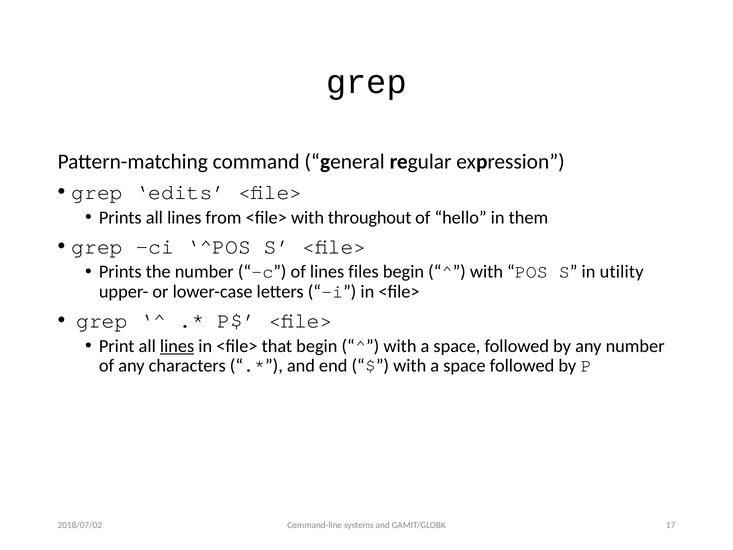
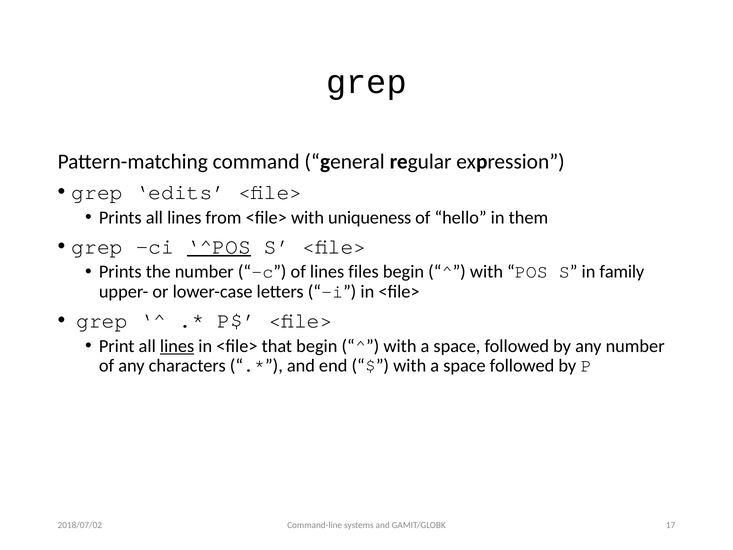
throughout: throughout -> uniqueness
^POS underline: none -> present
utility: utility -> family
